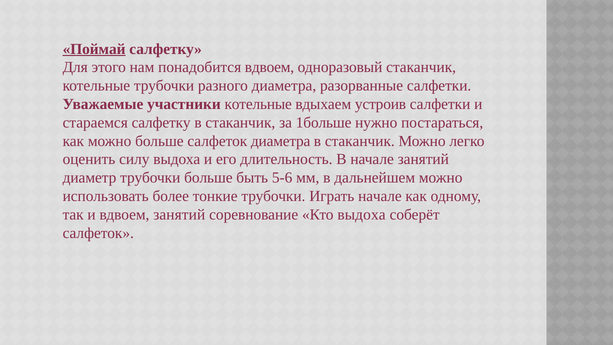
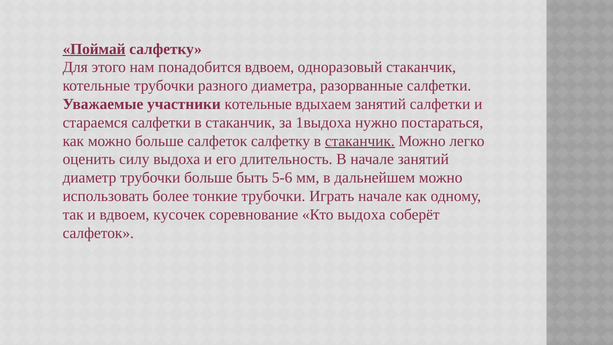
вдыхаем устроив: устроив -> занятий
стараемся салфетку: салфетку -> салфетки
1больше: 1больше -> 1выдоха
салфеток диаметра: диаметра -> салфетку
стаканчик at (360, 141) underline: none -> present
вдвоем занятий: занятий -> кусочек
